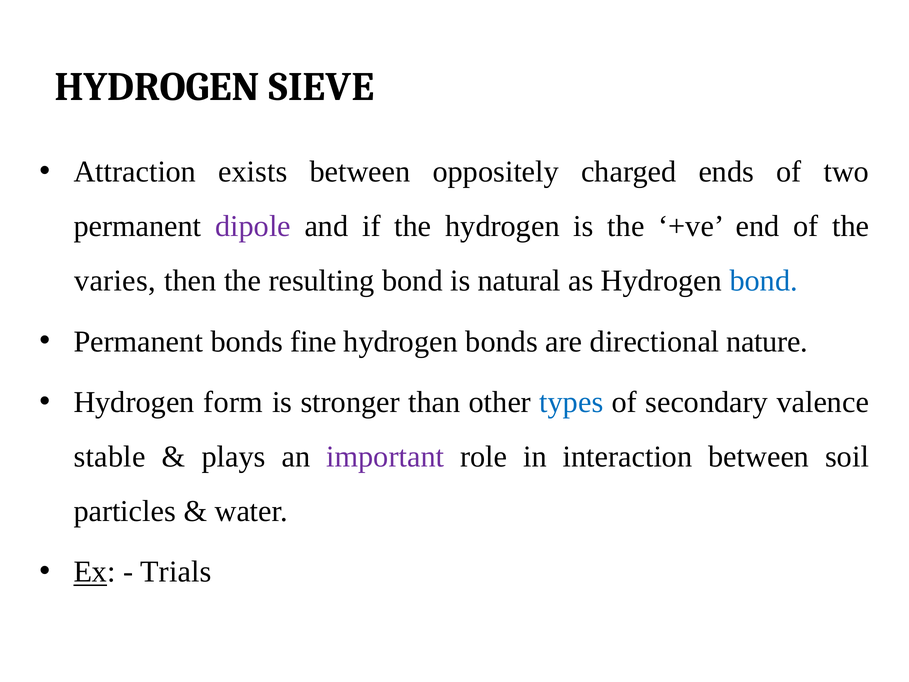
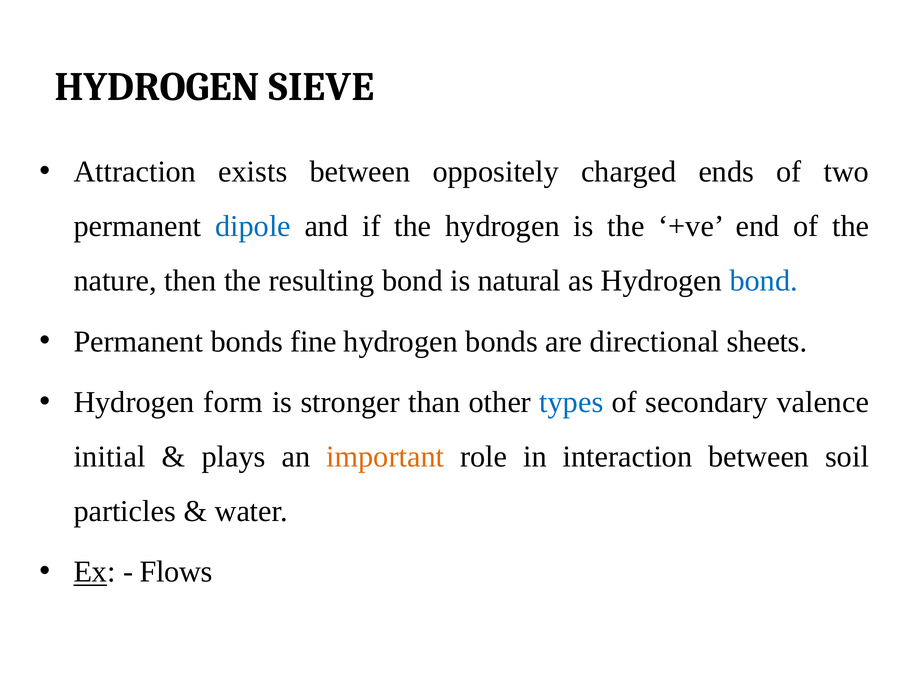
dipole colour: purple -> blue
varies: varies -> nature
nature: nature -> sheets
stable: stable -> initial
important colour: purple -> orange
Trials: Trials -> Flows
